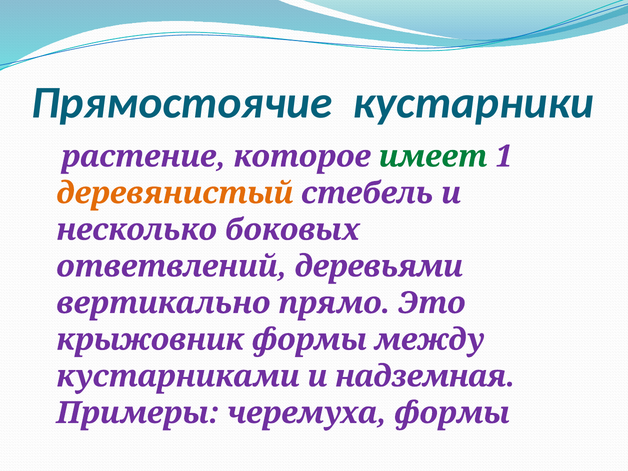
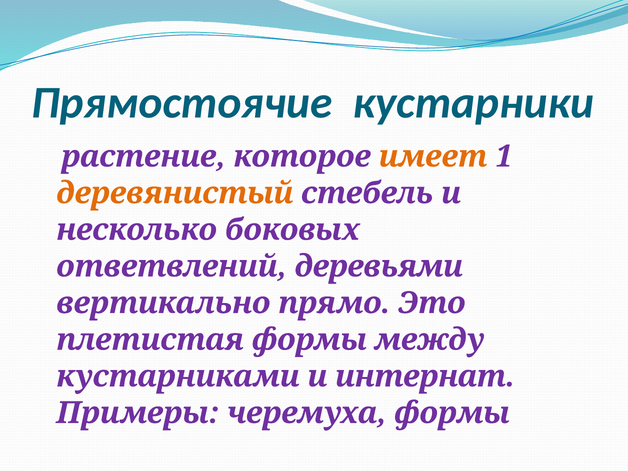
имеет colour: green -> orange
крыжовник: крыжовник -> плетистая
надземная: надземная -> интернат
